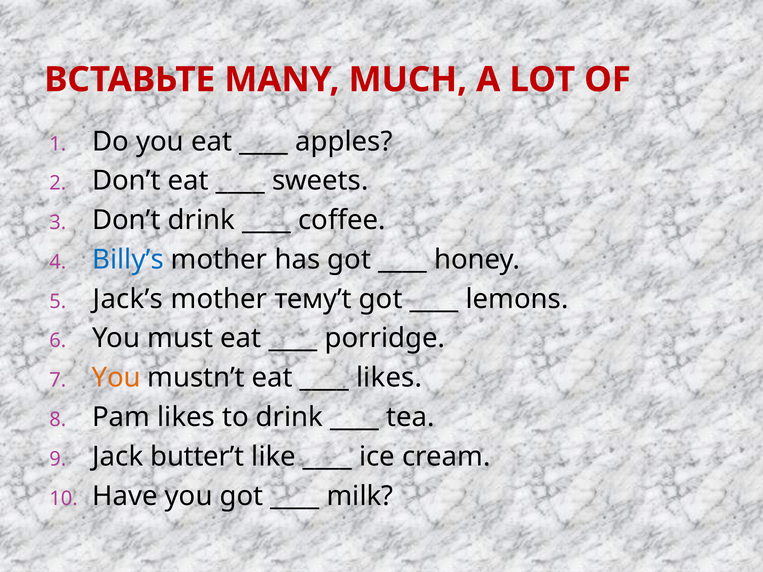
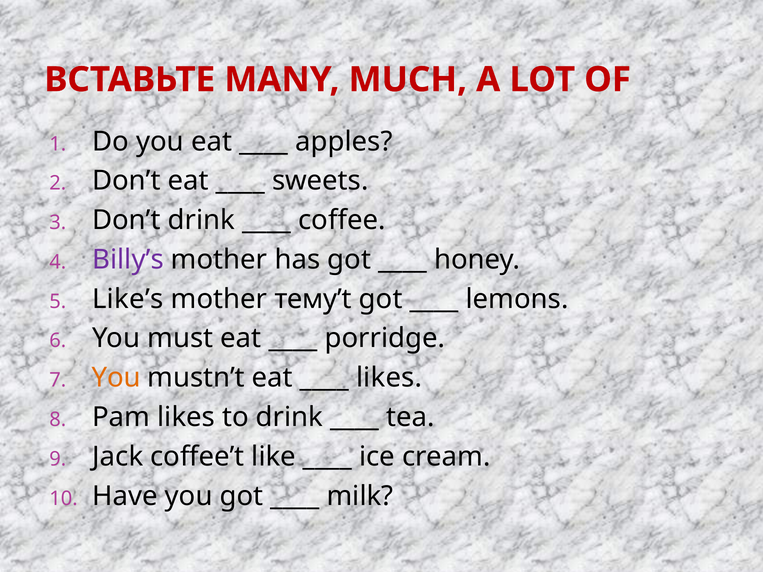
Billy’s colour: blue -> purple
Jack’s: Jack’s -> Like’s
butter’t: butter’t -> coffee’t
